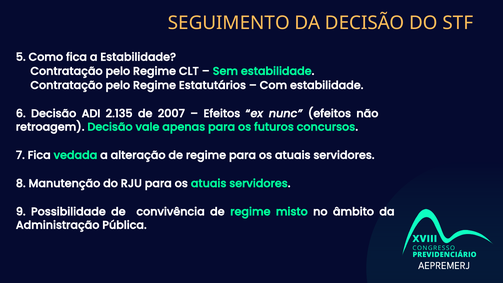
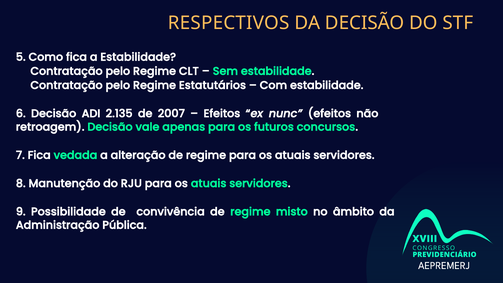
SEGUIMENTO: SEGUIMENTO -> RESPECTIVOS
